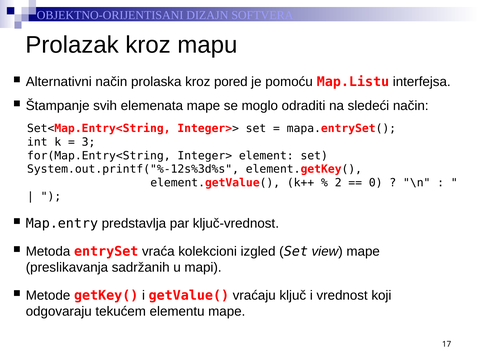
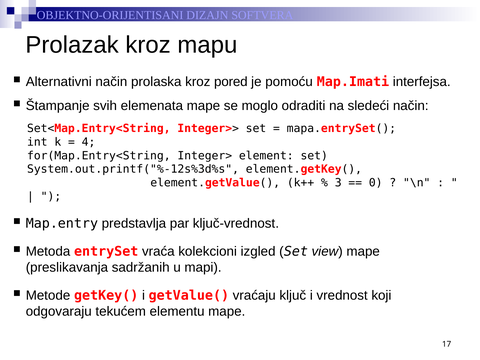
Map.Listu: Map.Listu -> Map.Imati
3: 3 -> 4
2: 2 -> 3
